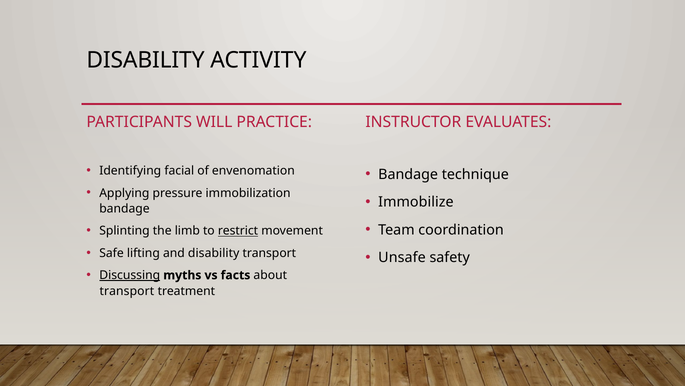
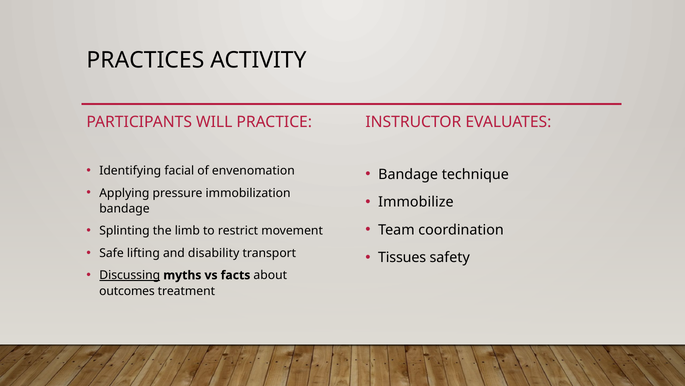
DISABILITY at (146, 60): DISABILITY -> PRACTICES
restrict underline: present -> none
Unsafe: Unsafe -> Tissues
transport at (127, 290): transport -> outcomes
